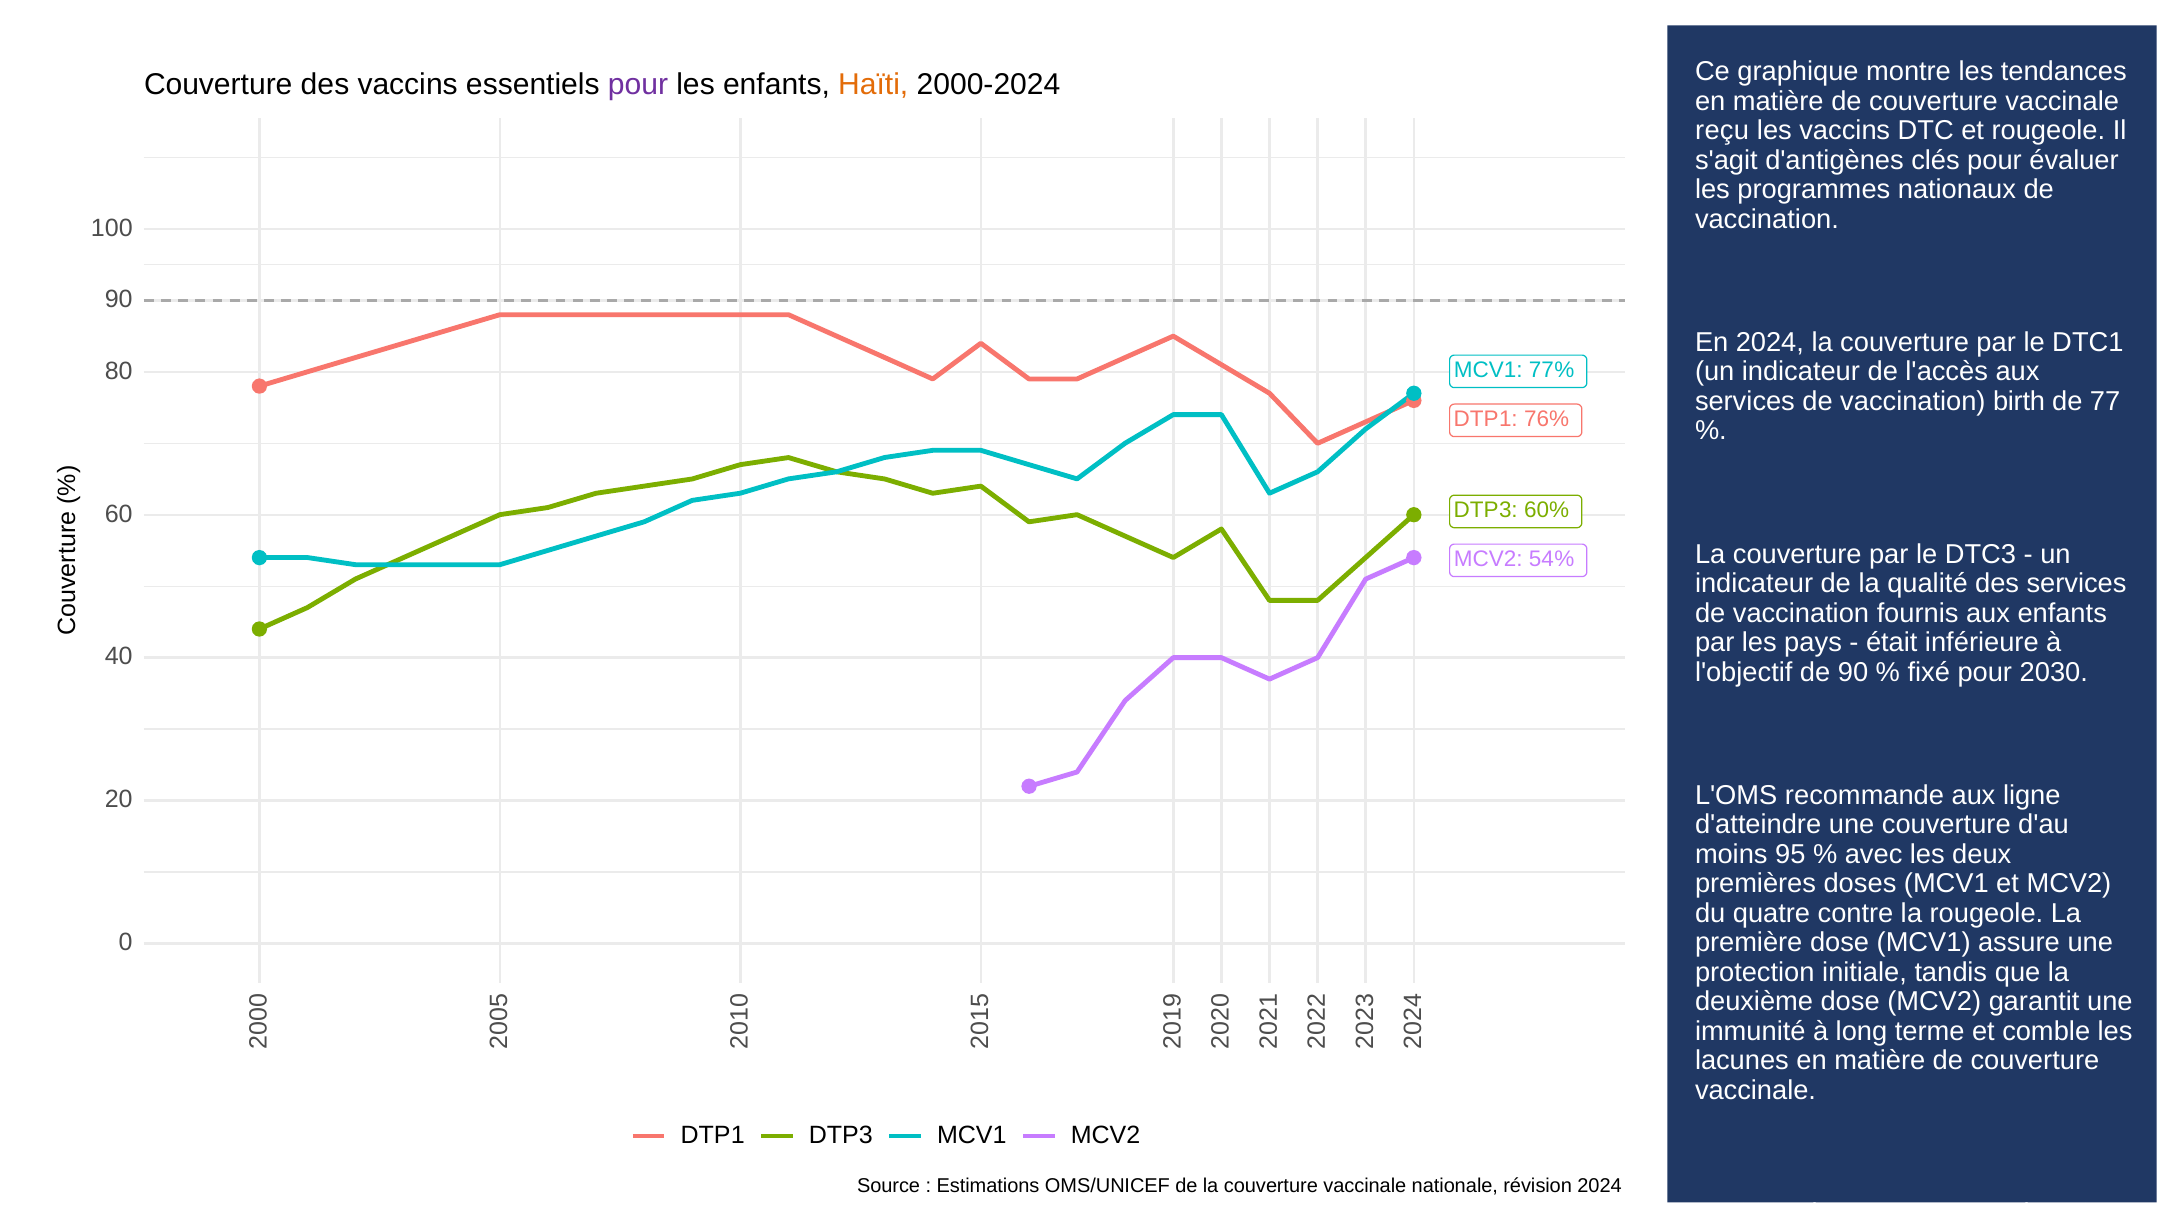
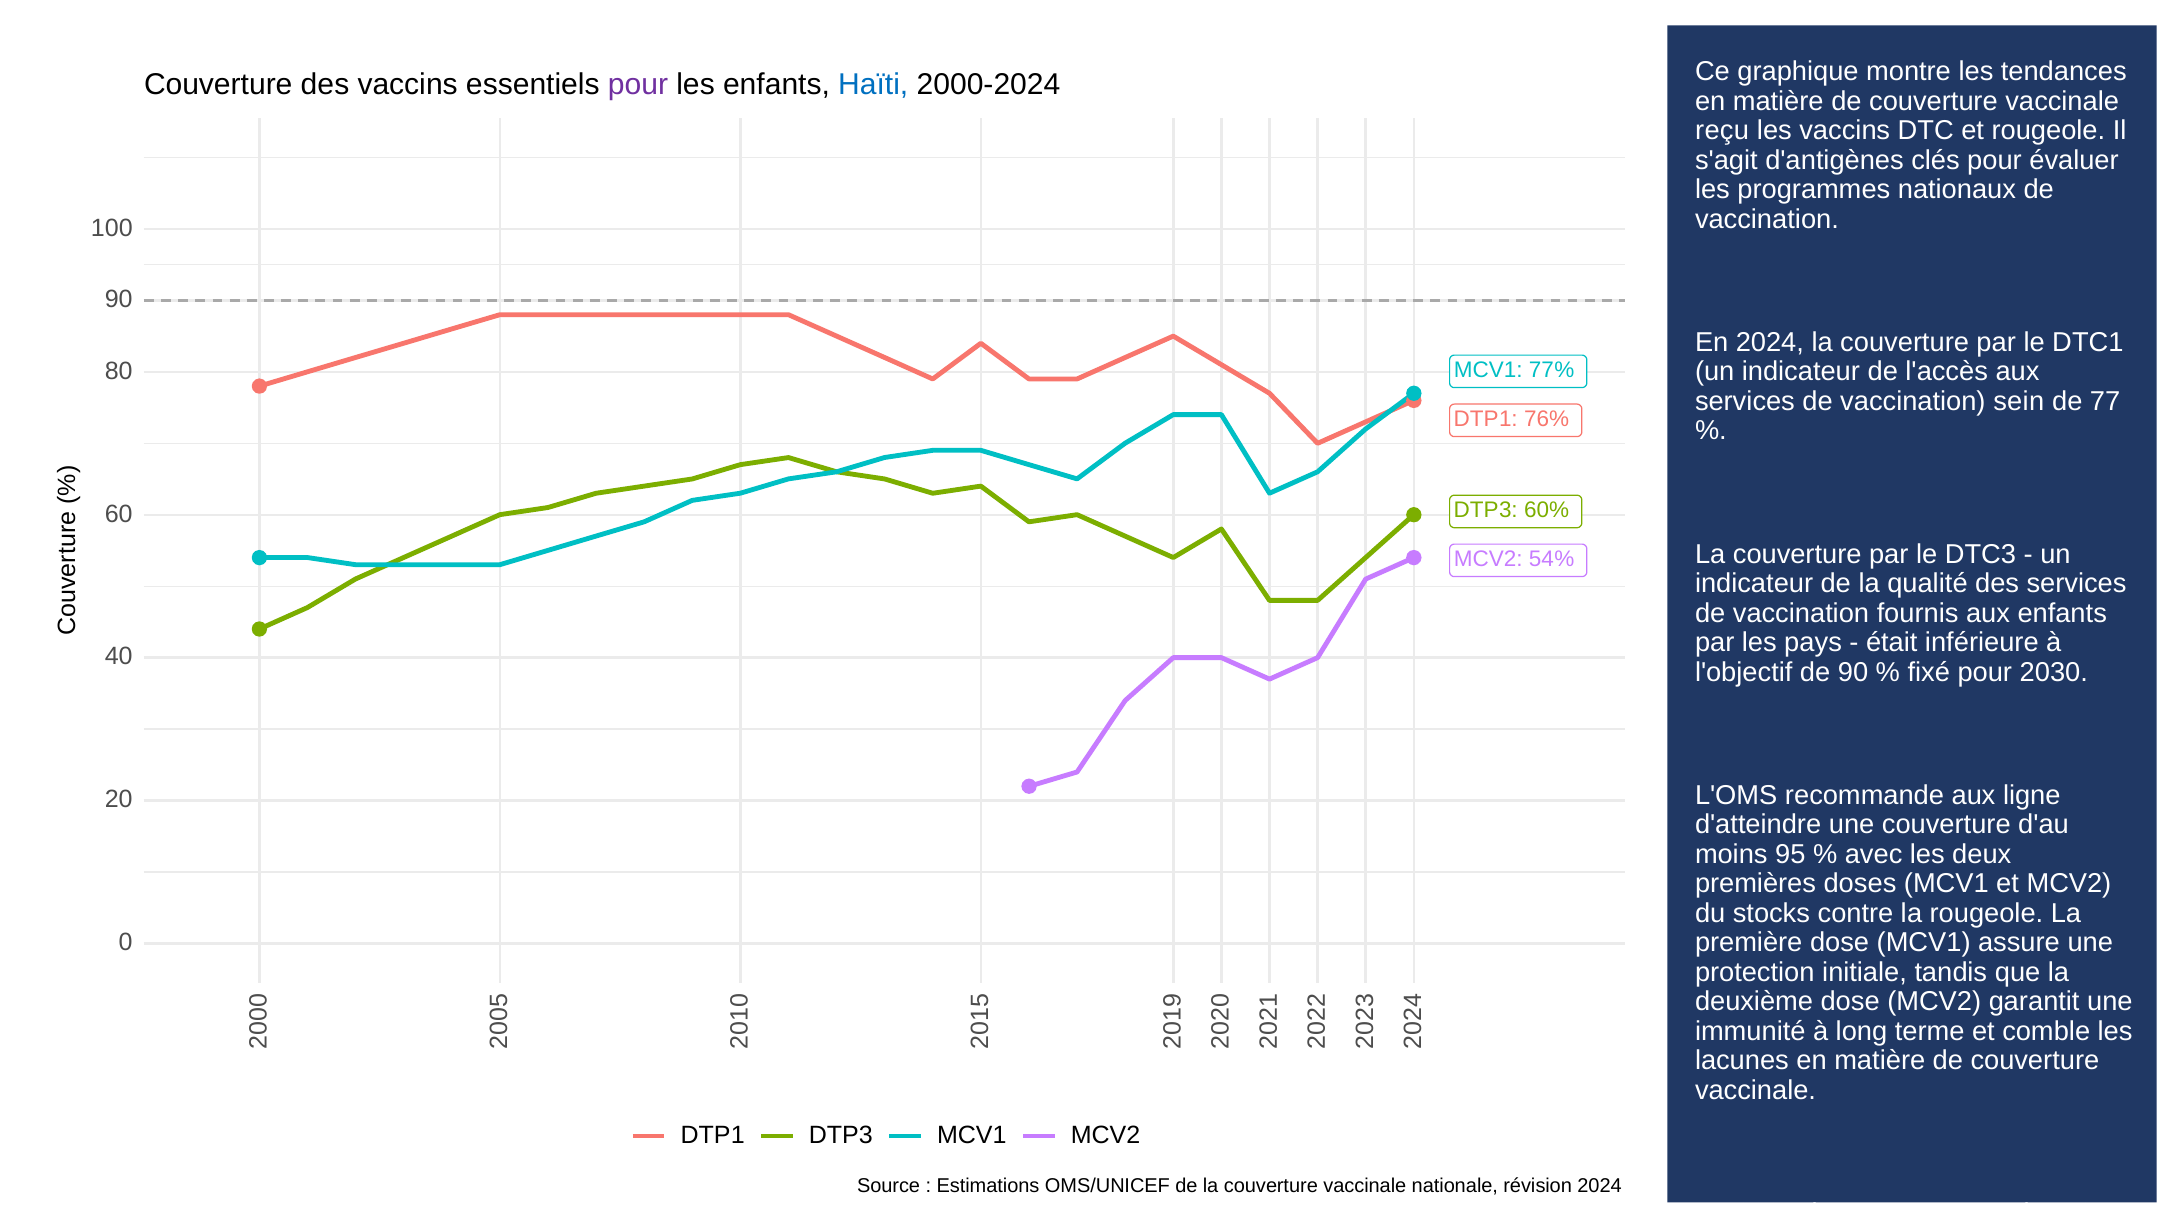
Haïti colour: orange -> blue
birth: birth -> sein
quatre: quatre -> stocks
